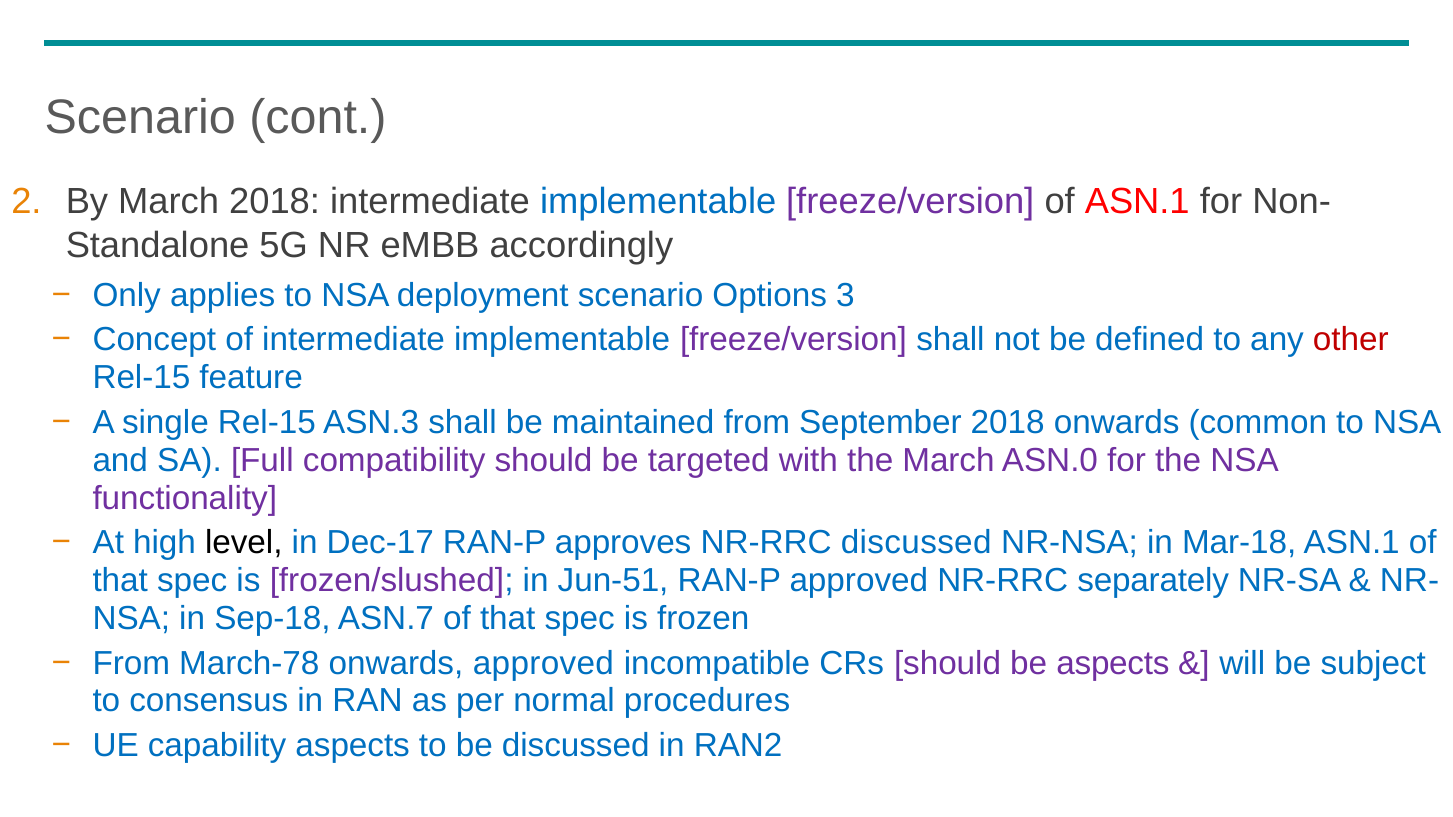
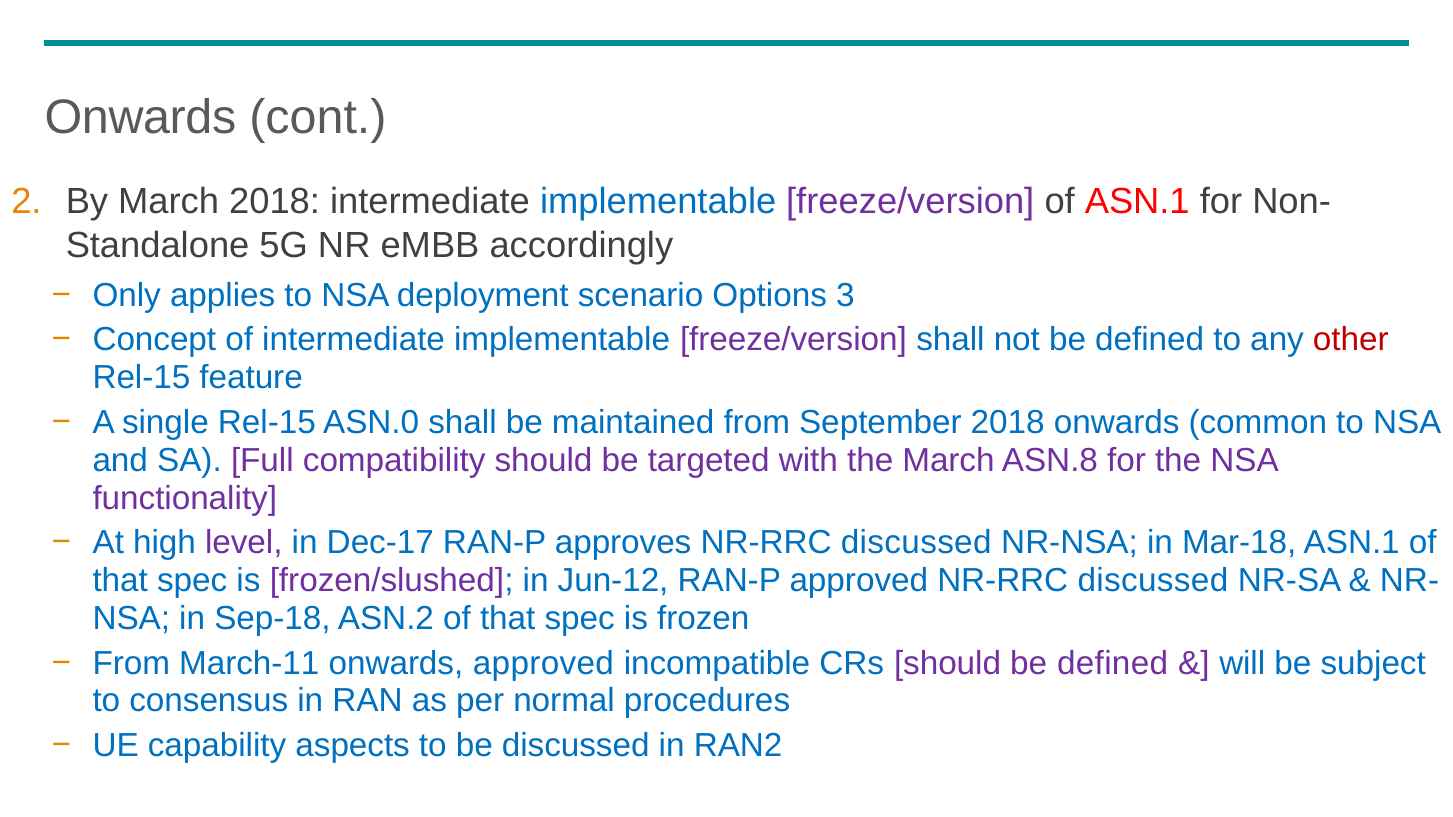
Scenario at (140, 118): Scenario -> Onwards
ASN.3: ASN.3 -> ASN.0
ASN.0: ASN.0 -> ASN.8
level colour: black -> purple
Jun-51: Jun-51 -> Jun-12
approved NR-RRC separately: separately -> discussed
ASN.7: ASN.7 -> ASN.2
March-78: March-78 -> March-11
should be aspects: aspects -> defined
